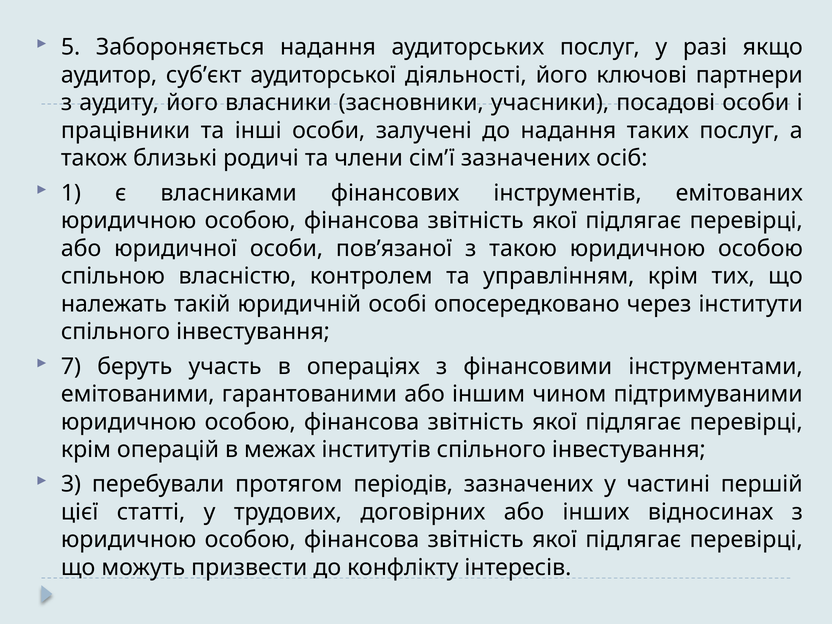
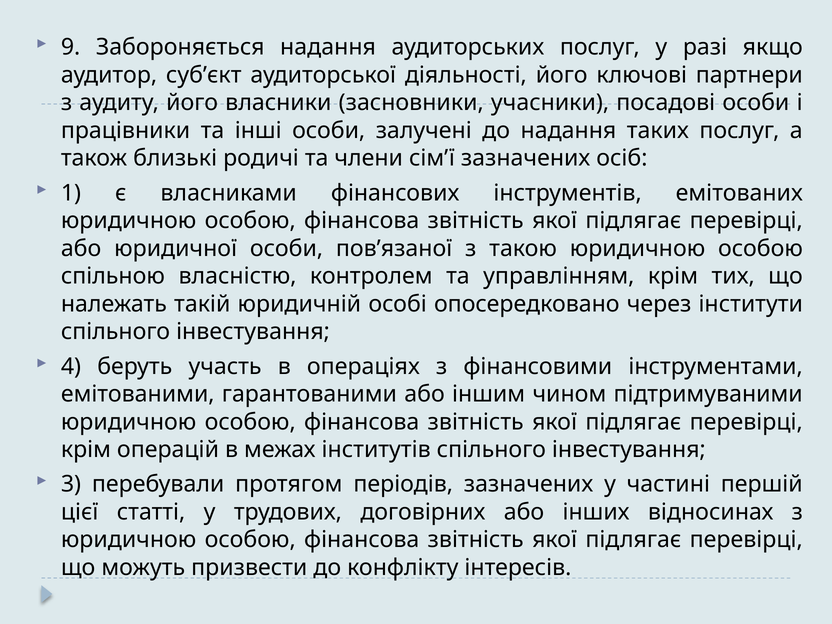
5: 5 -> 9
7: 7 -> 4
